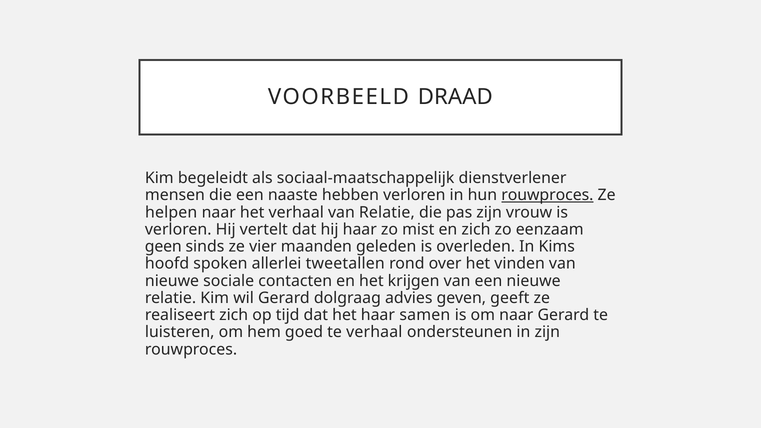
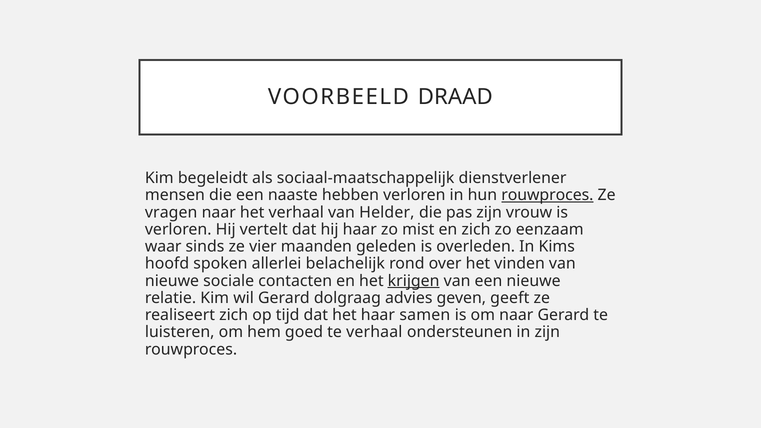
helpen: helpen -> vragen
van Relatie: Relatie -> Helder
geen: geen -> waar
tweetallen: tweetallen -> belachelijk
krijgen underline: none -> present
